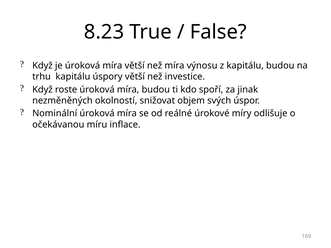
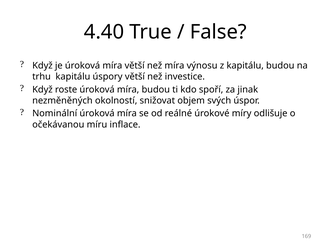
8.23: 8.23 -> 4.40
